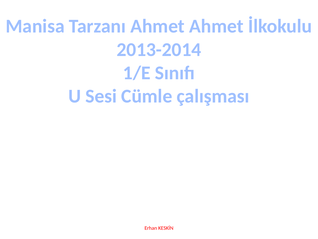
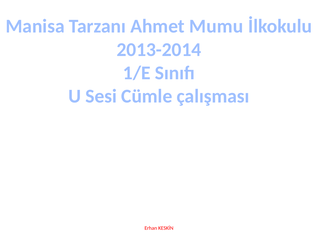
Ahmet Ahmet: Ahmet -> Mumu
